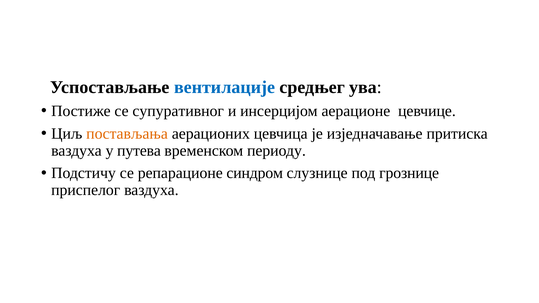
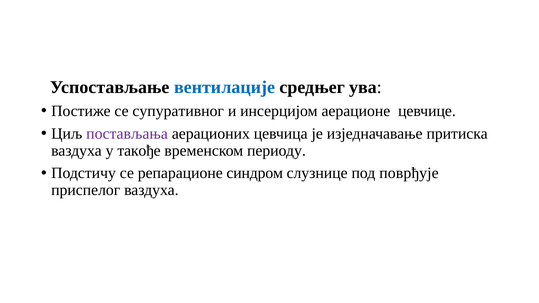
постављања colour: orange -> purple
путева: путева -> такође
грознице: грознице -> поврђује
